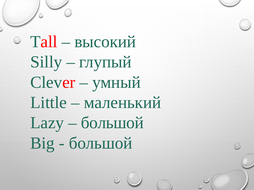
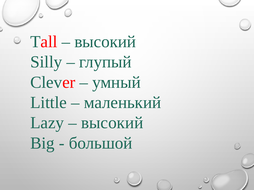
большой at (112, 123): большой -> высокий
